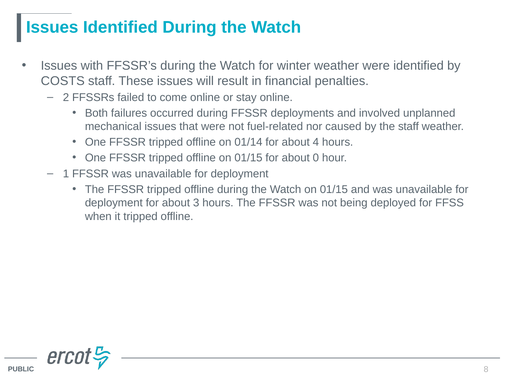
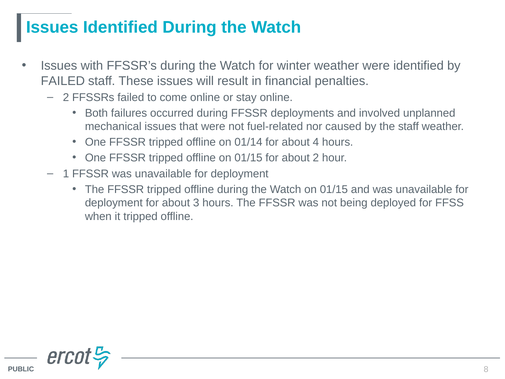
COSTS at (63, 81): COSTS -> FAILED
about 0: 0 -> 2
